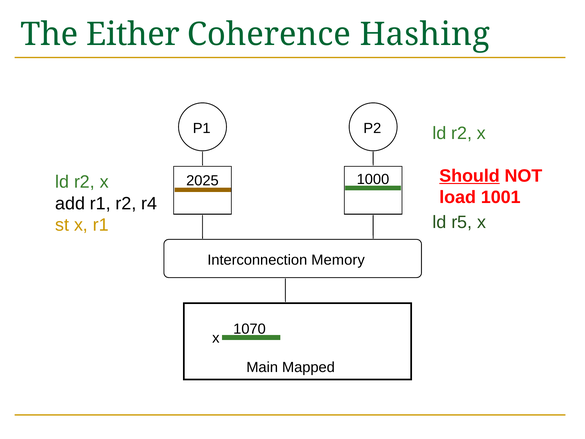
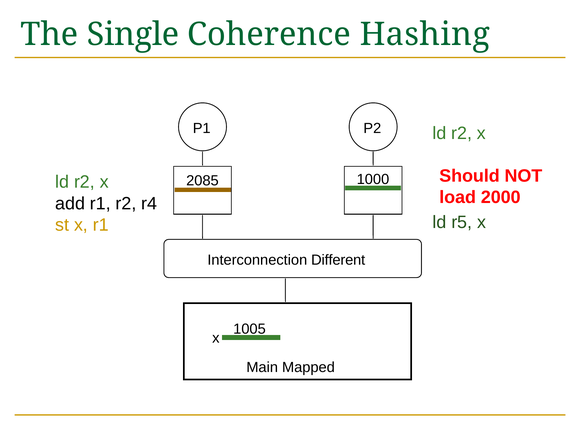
Either: Either -> Single
Should underline: present -> none
2025: 2025 -> 2085
1001: 1001 -> 2000
Memory: Memory -> Different
1070: 1070 -> 1005
